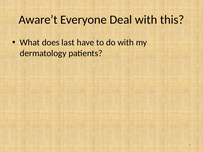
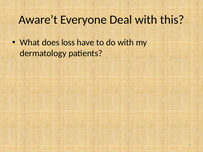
last: last -> loss
